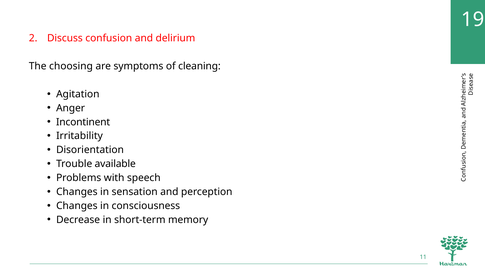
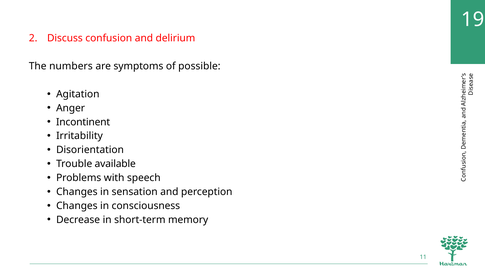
choosing: choosing -> numbers
cleaning: cleaning -> possible
